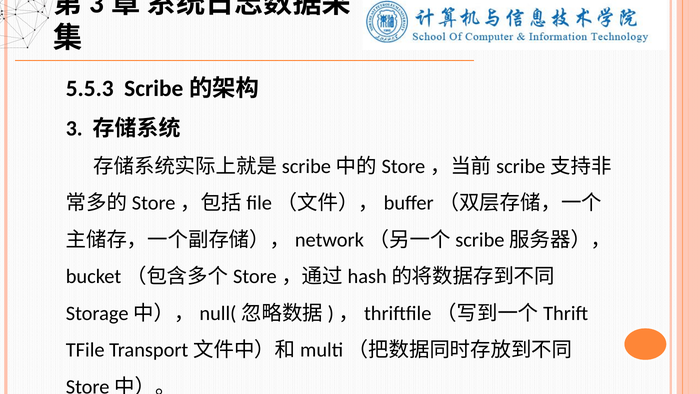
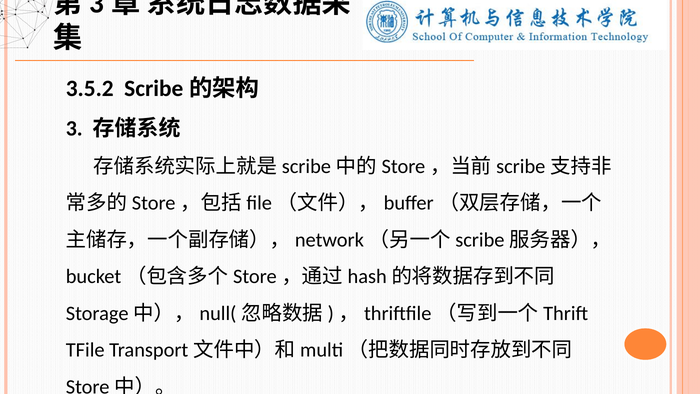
5.5.3: 5.5.3 -> 3.5.2
